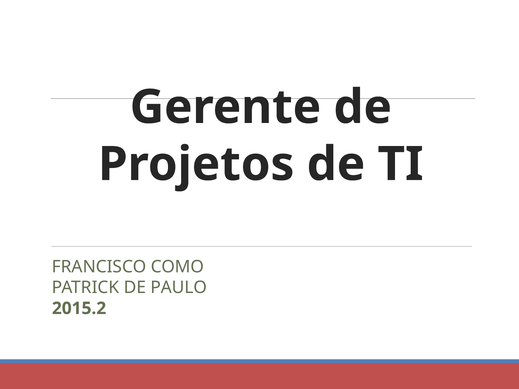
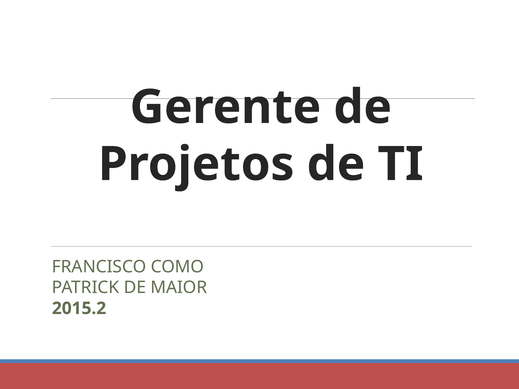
PAULO: PAULO -> MAIOR
